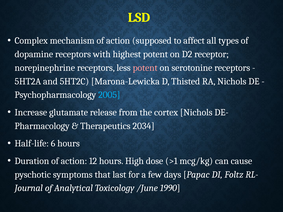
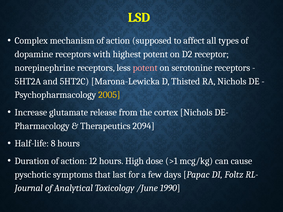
2005 colour: light blue -> yellow
2034: 2034 -> 2094
6: 6 -> 8
